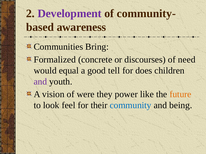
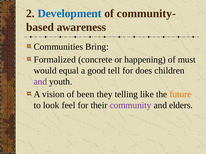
Development colour: purple -> blue
discourses: discourses -> happening
need: need -> must
were: were -> been
power: power -> telling
community colour: blue -> purple
being: being -> elders
